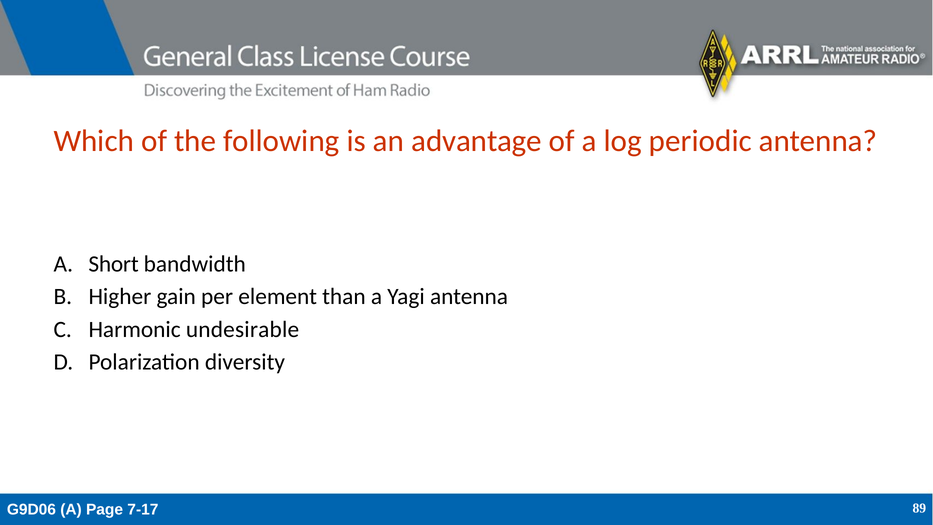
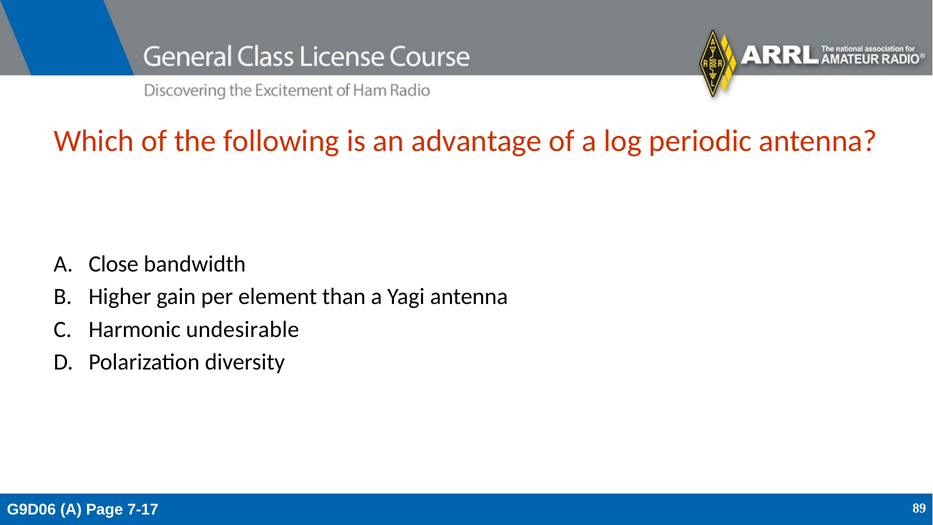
Short: Short -> Close
